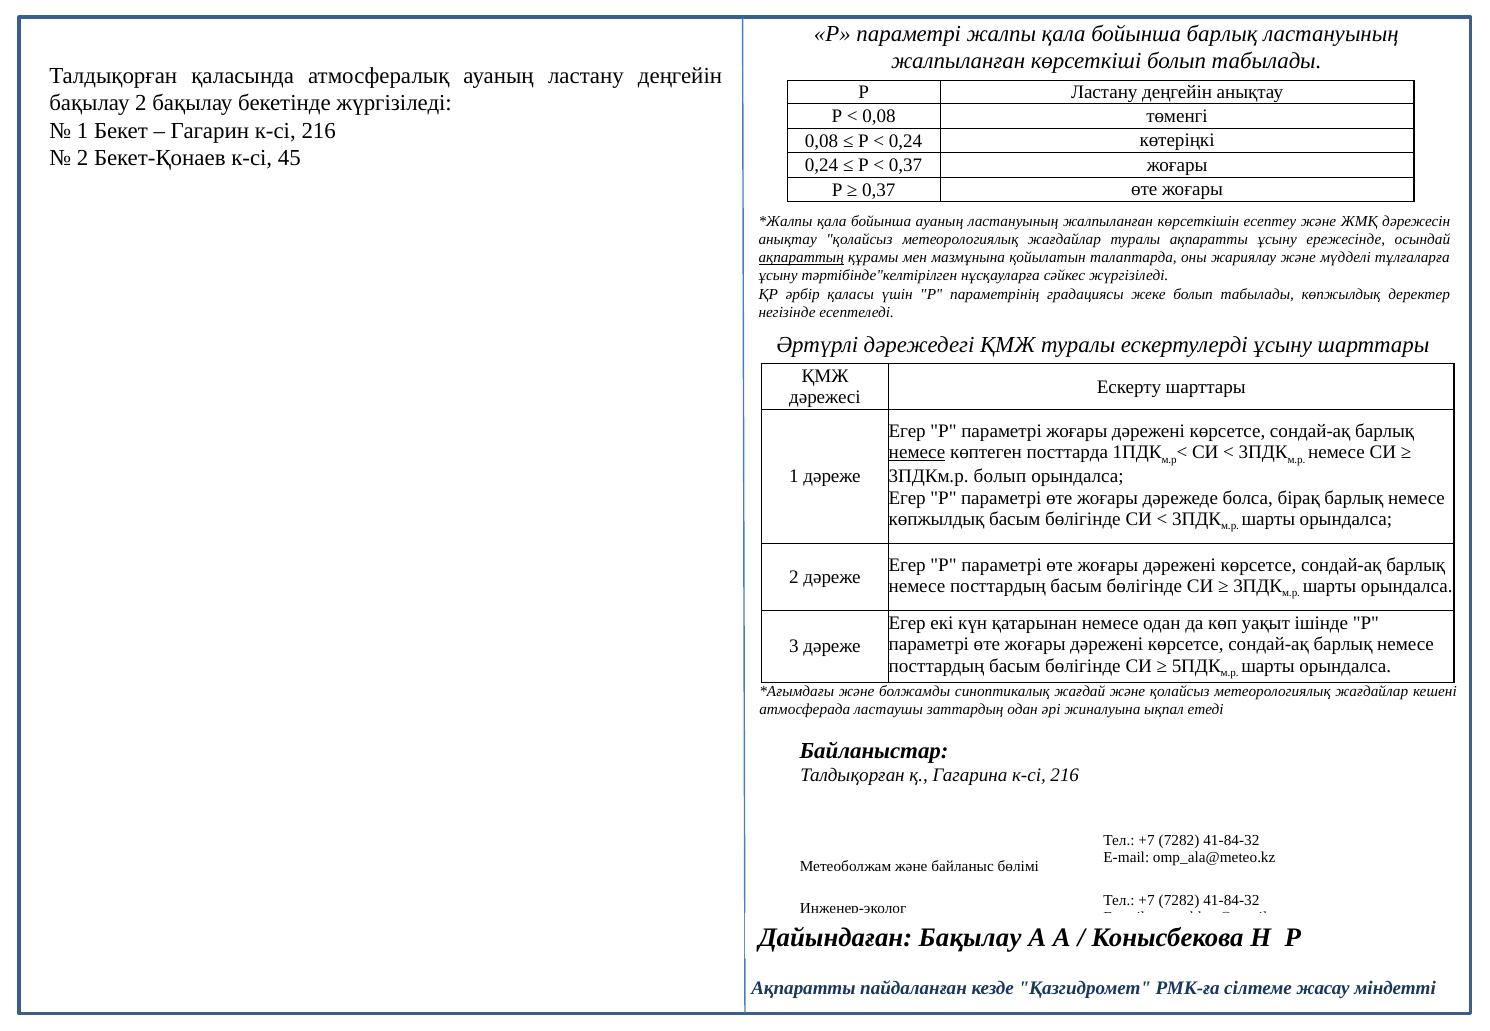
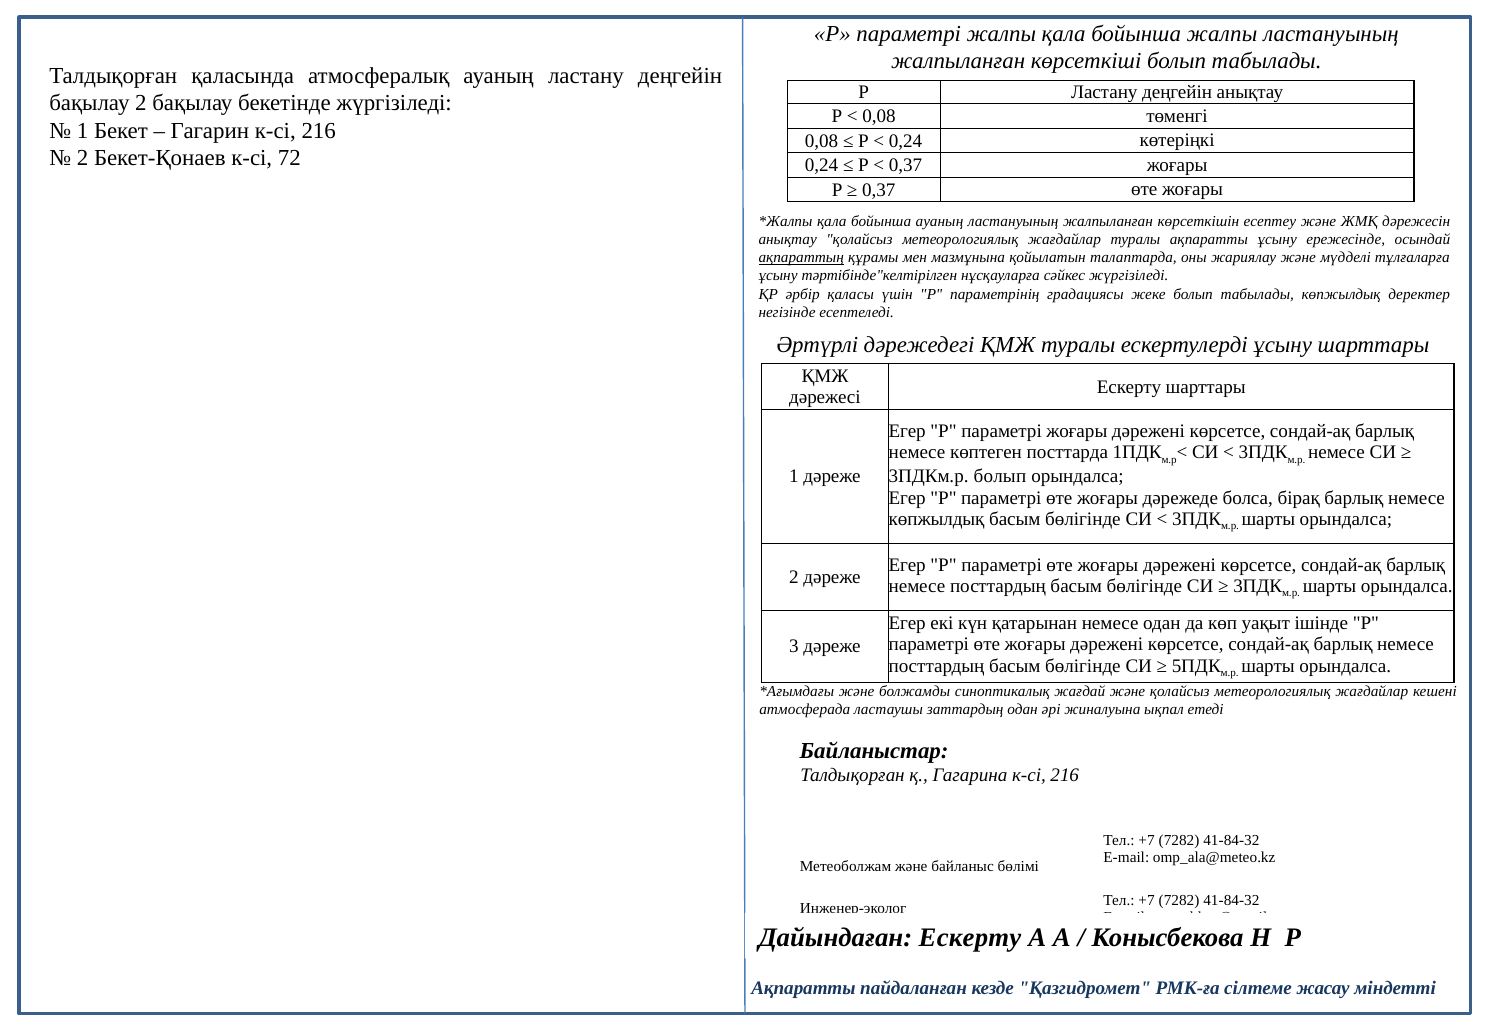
бойынша барлық: барлық -> жалпы
45: 45 -> 72
немесе at (917, 453) underline: present -> none
Дайындаған Бақылау: Бақылау -> Ескерту
